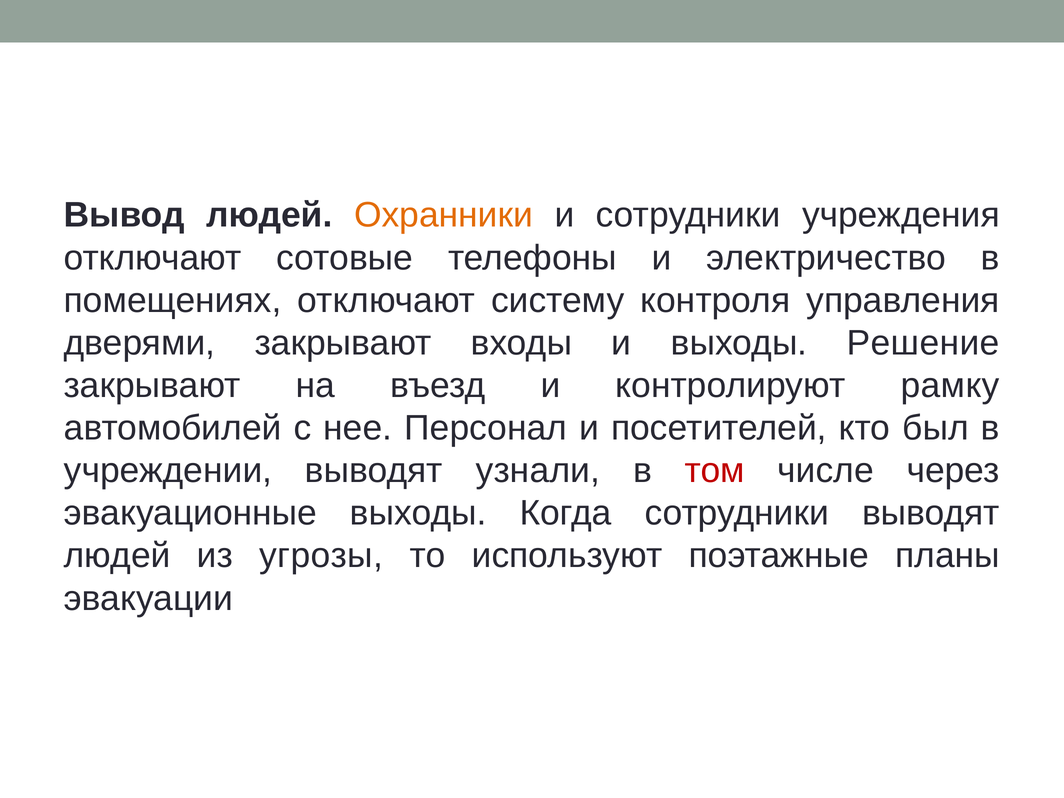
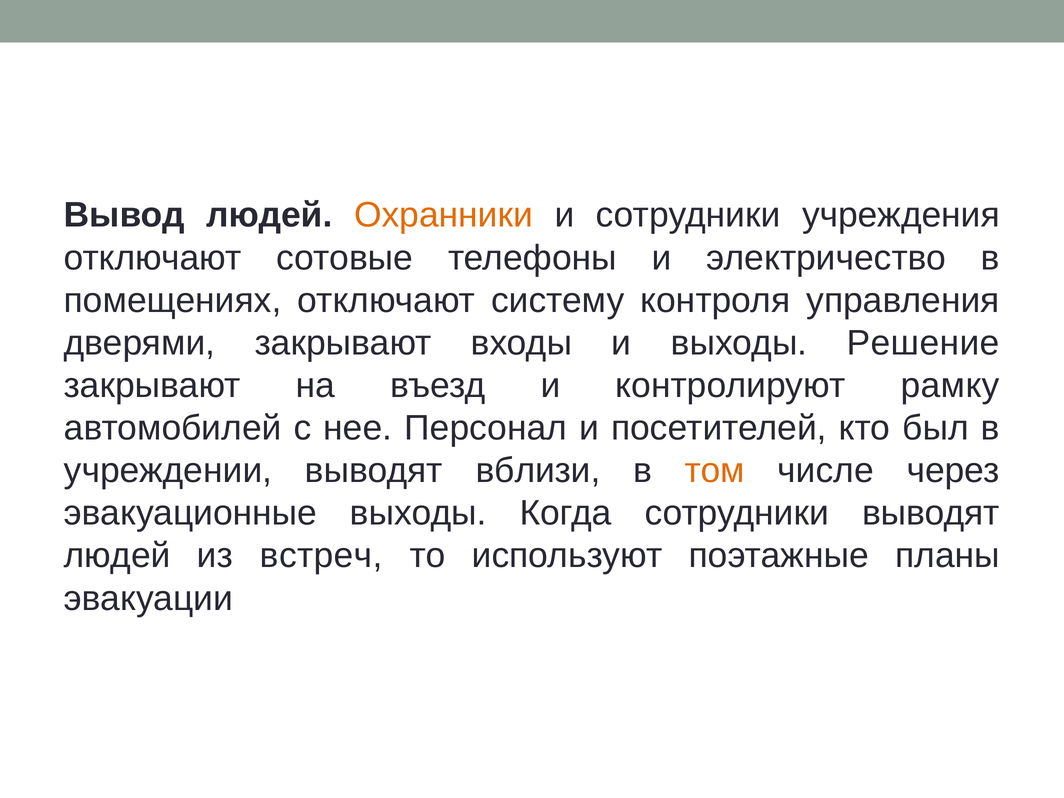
узнали: узнали -> вблизи
том colour: red -> orange
угрозы: угрозы -> встреч
